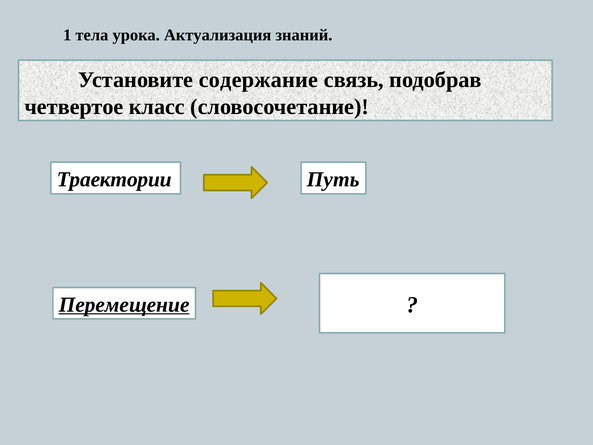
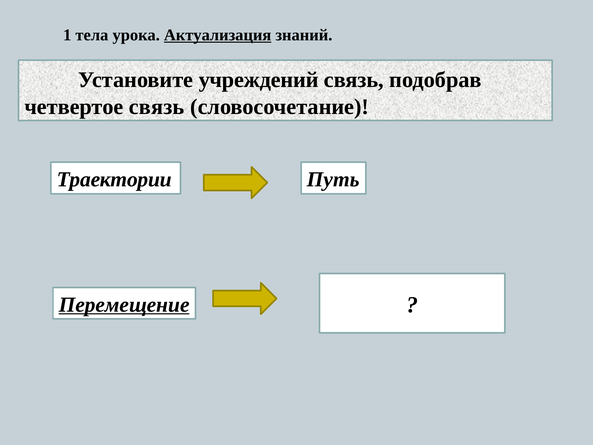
Актуализация underline: none -> present
содержание: содержание -> учреждений
четвертое класс: класс -> связь
